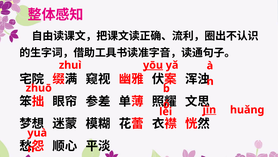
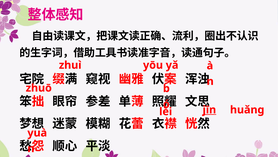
yōu underline: present -> none
